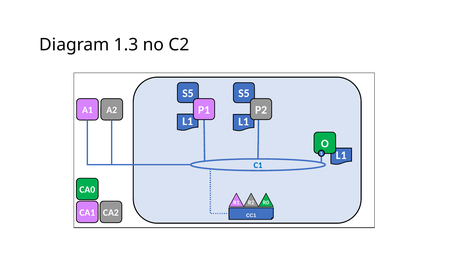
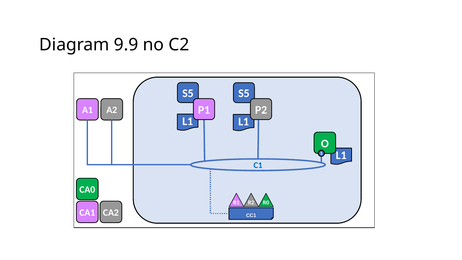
1.3: 1.3 -> 9.9
